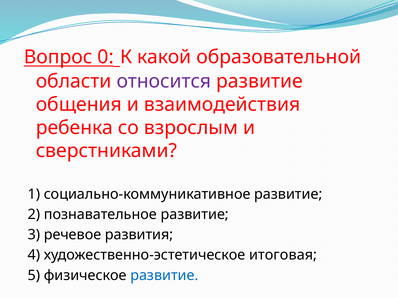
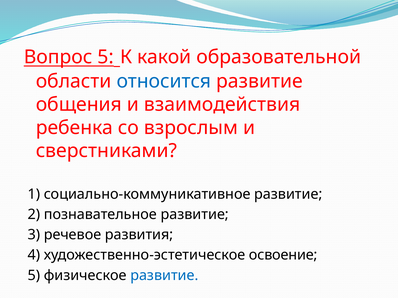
Вопрос 0: 0 -> 5
относится colour: purple -> blue
итоговая: итоговая -> освоение
